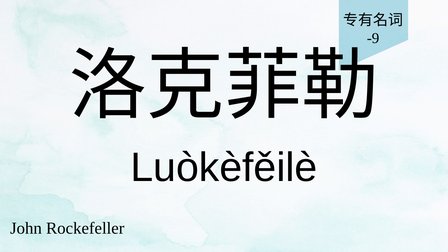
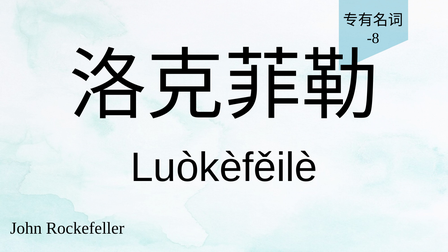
-9: -9 -> -8
